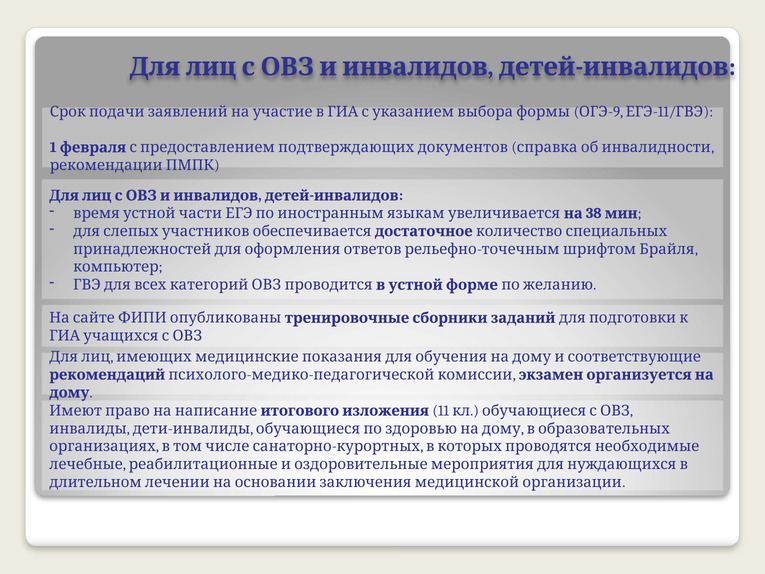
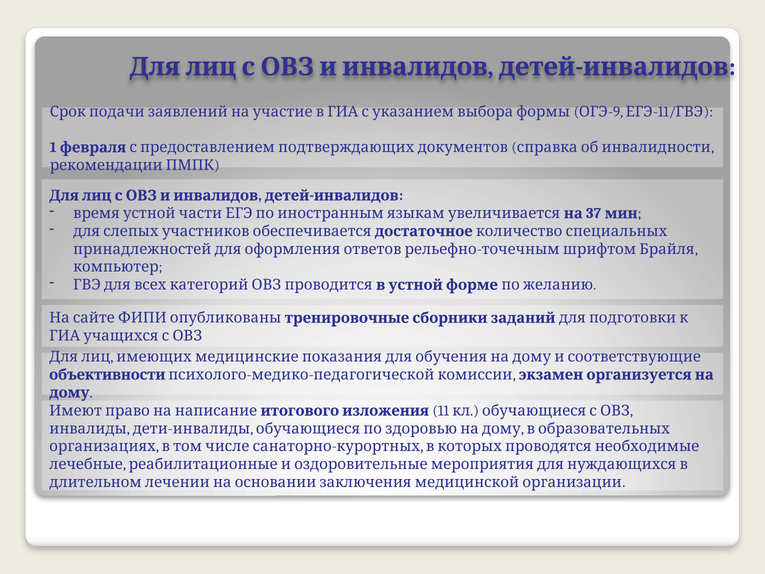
38: 38 -> 37
рекомендаций: рекомендаций -> объективности
